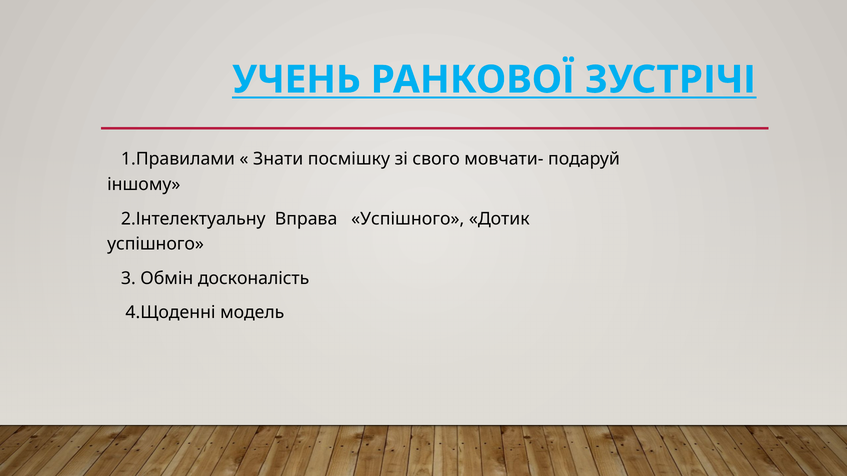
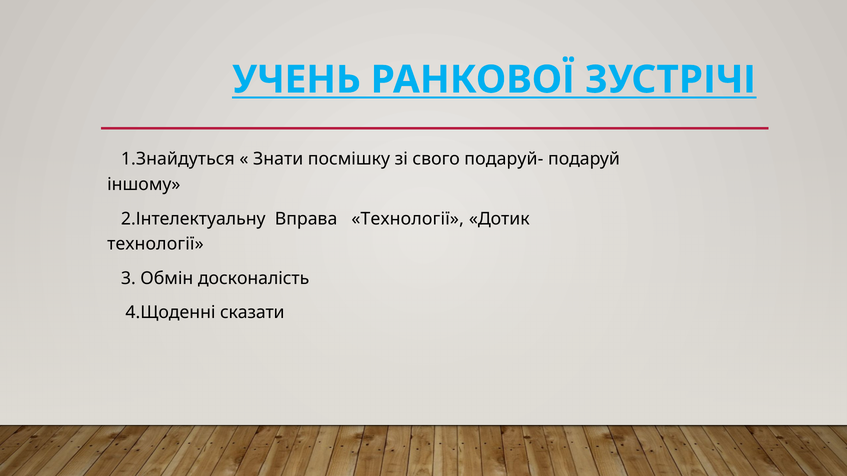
1.Правилами: 1.Правилами -> 1.Знайдуться
мовчати-: мовчати- -> подаруй-
Вправа Успішного: Успішного -> Технології
успішного at (156, 244): успішного -> технології
модель: модель -> сказати
